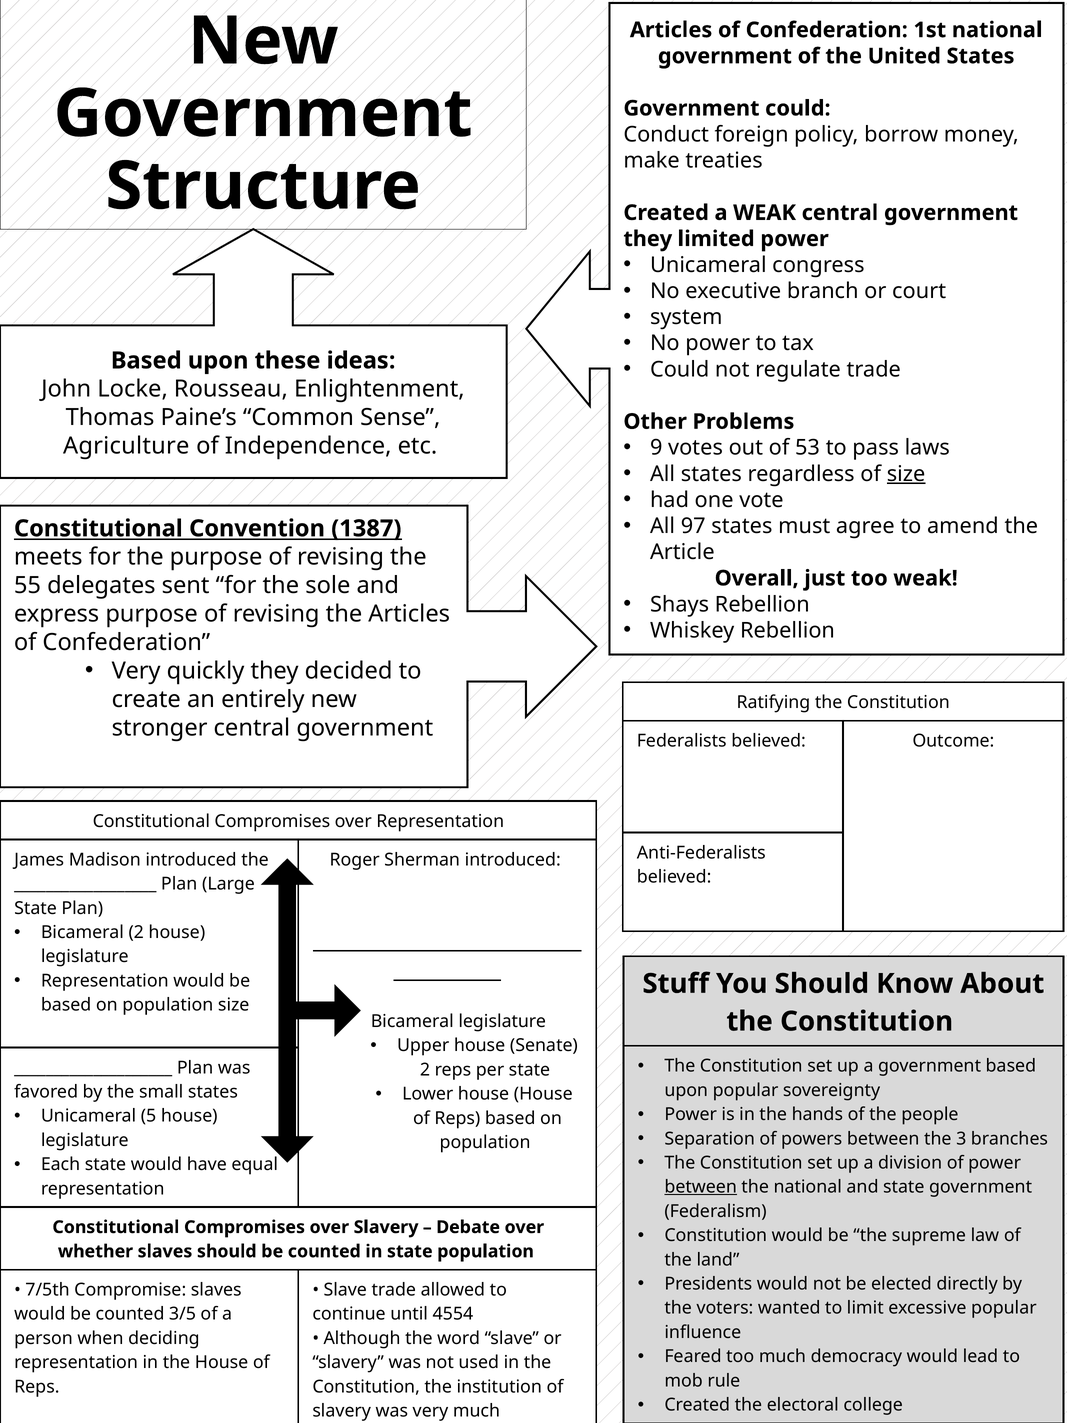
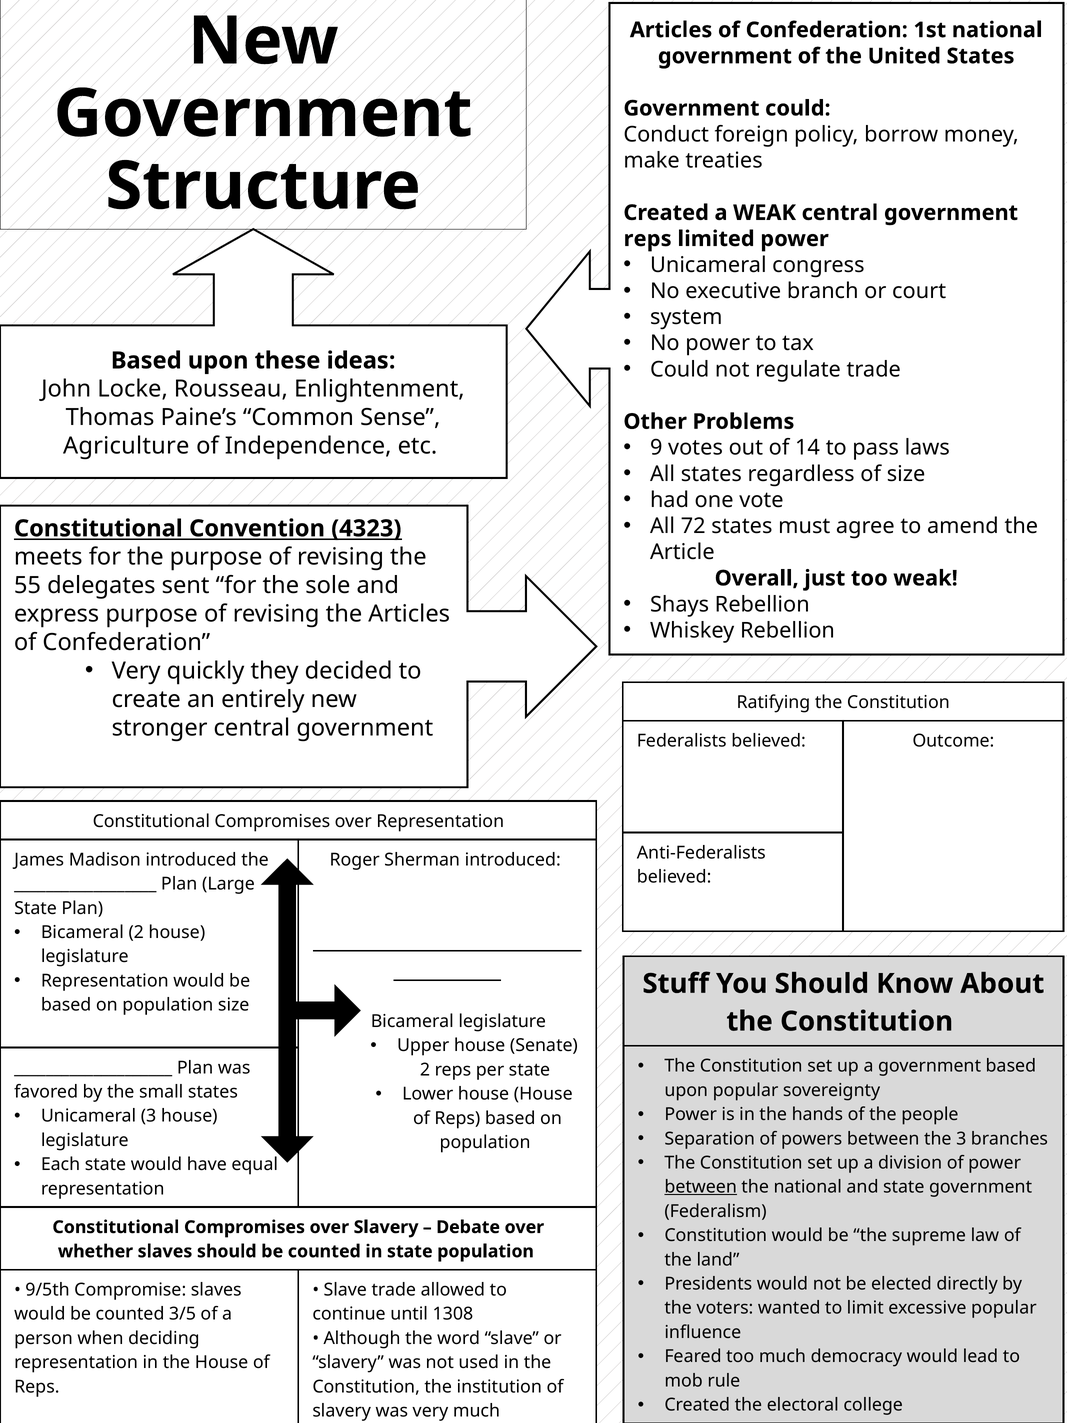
they at (648, 239): they -> reps
53: 53 -> 14
size at (906, 474) underline: present -> none
97: 97 -> 72
1387: 1387 -> 4323
Unicameral 5: 5 -> 3
7/5th: 7/5th -> 9/5th
4554: 4554 -> 1308
